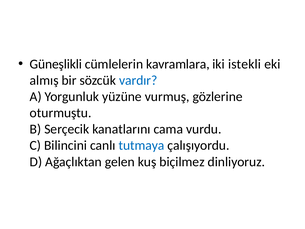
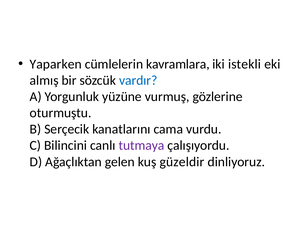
Güneşlikli: Güneşlikli -> Yaparken
tutmaya colour: blue -> purple
biçilmez: biçilmez -> güzeldir
